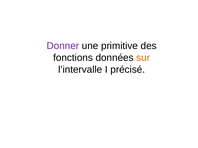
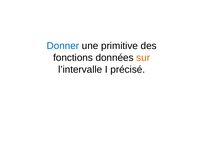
Donner colour: purple -> blue
